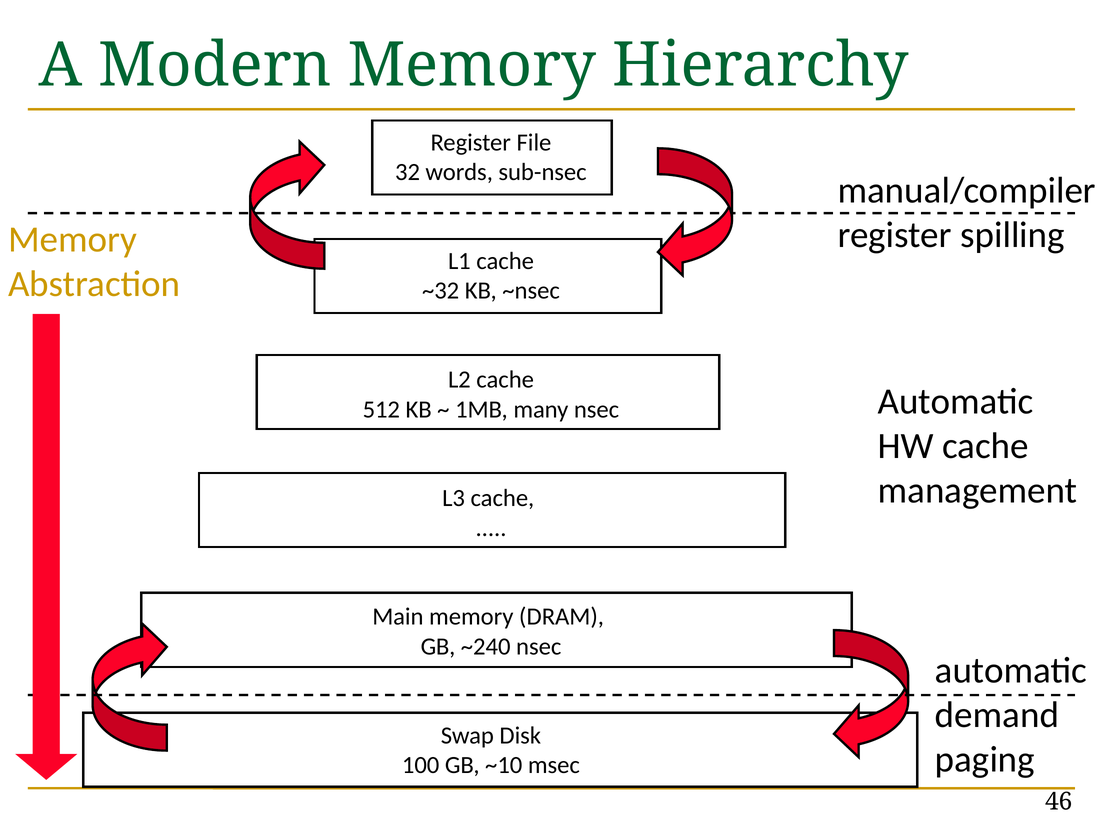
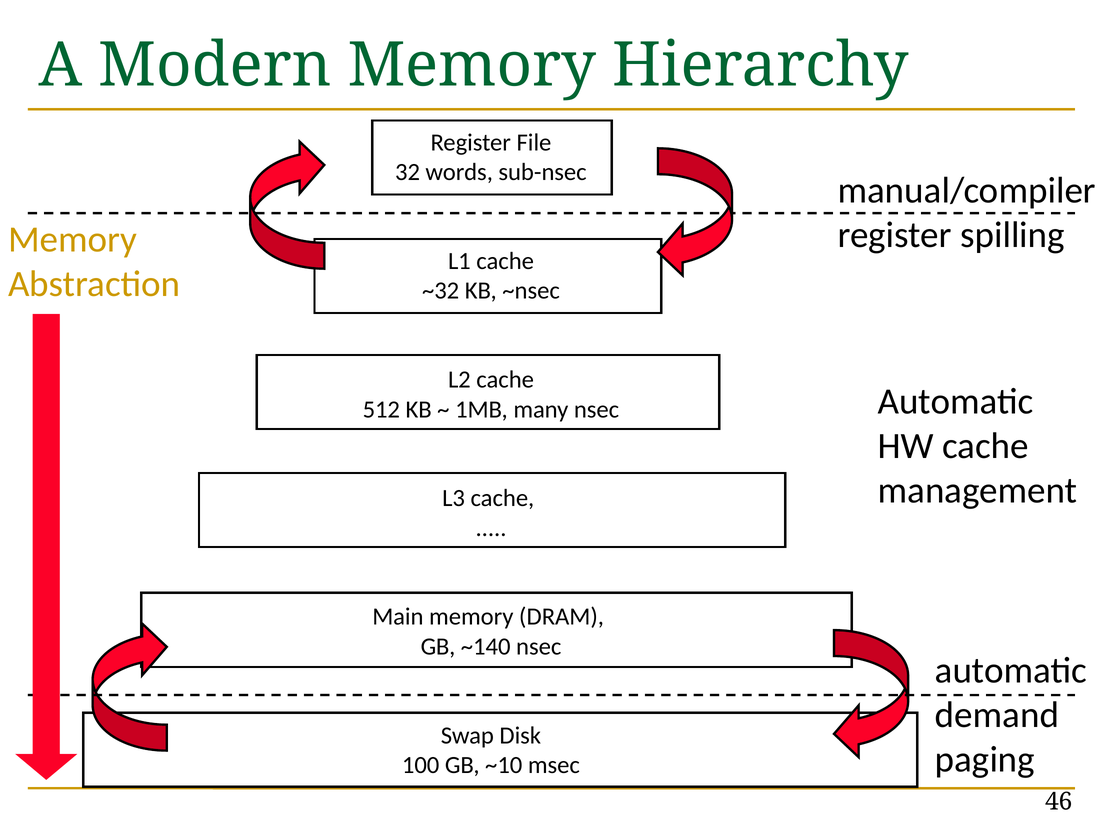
~240: ~240 -> ~140
